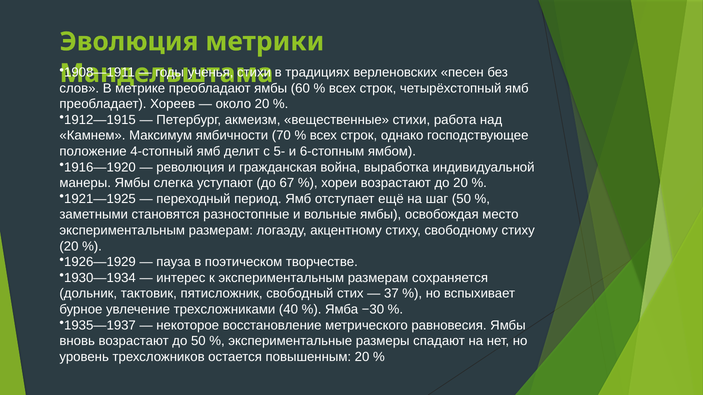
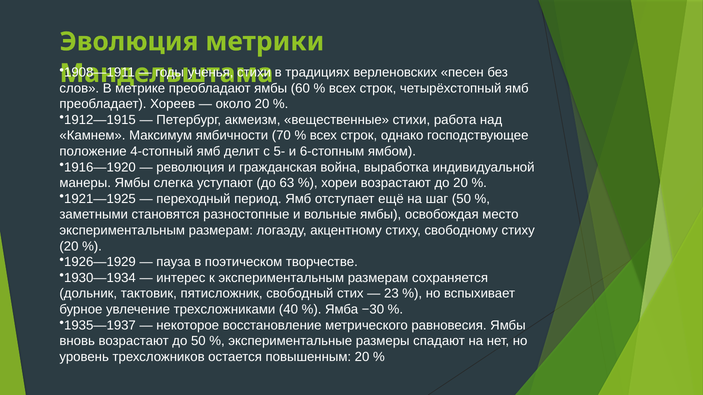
67: 67 -> 63
37: 37 -> 23
